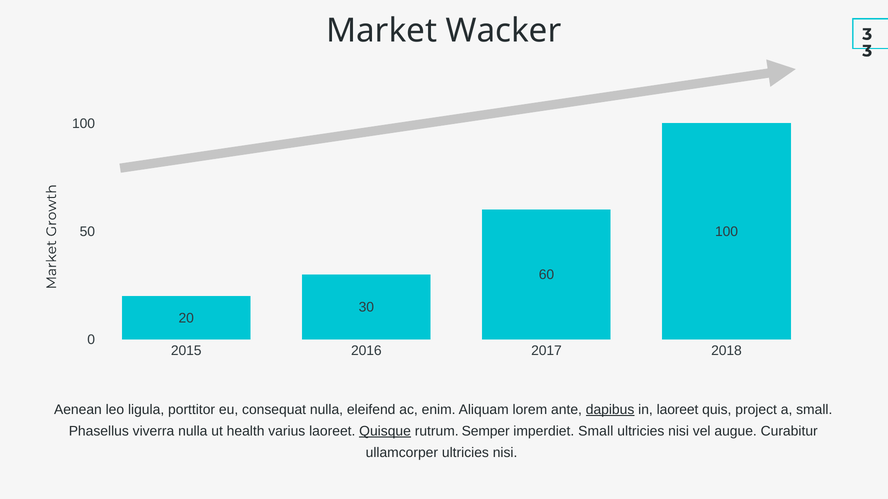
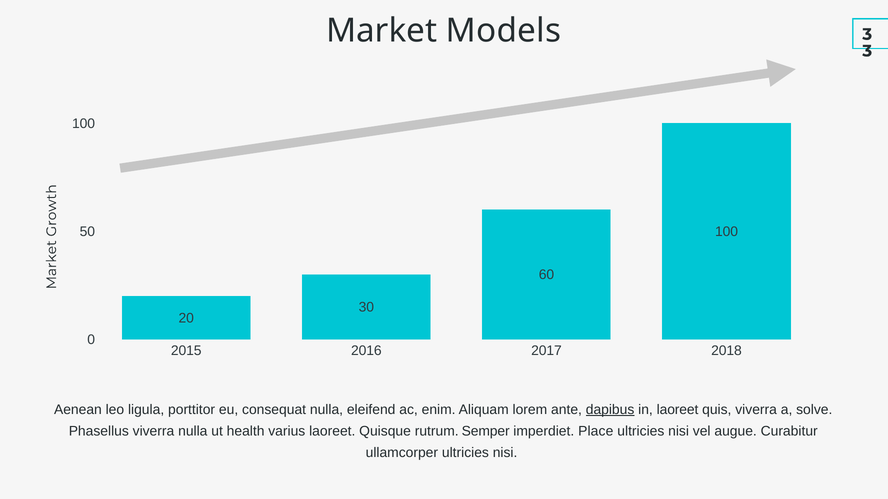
Wacker: Wacker -> Models
quis project: project -> viverra
a small: small -> solve
Quisque underline: present -> none
imperdiet Small: Small -> Place
